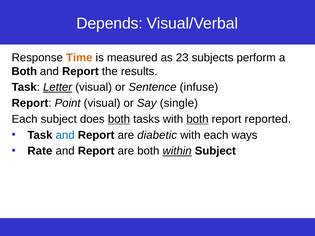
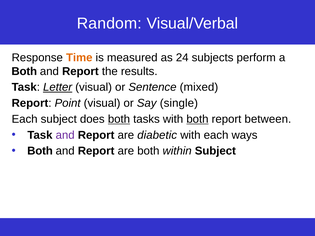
Depends: Depends -> Random
23: 23 -> 24
infuse: infuse -> mixed
reported: reported -> between
and at (65, 135) colour: blue -> purple
Rate at (40, 151): Rate -> Both
within underline: present -> none
